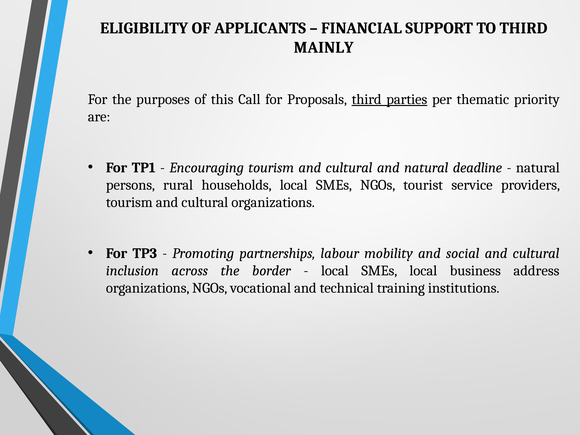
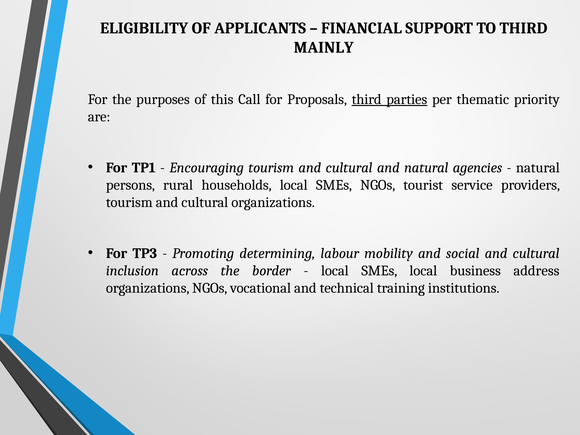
deadline: deadline -> agencies
partnerships: partnerships -> determining
